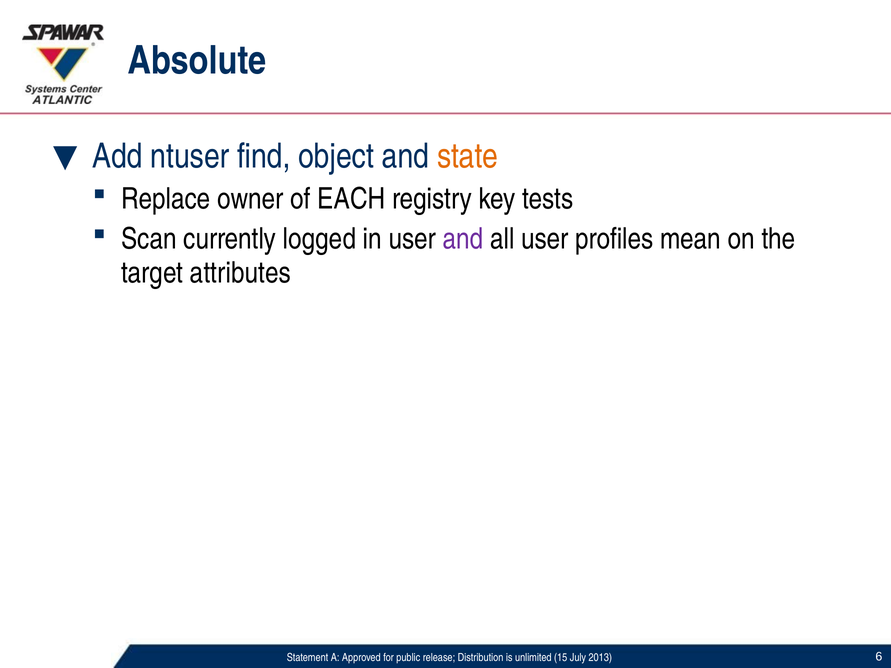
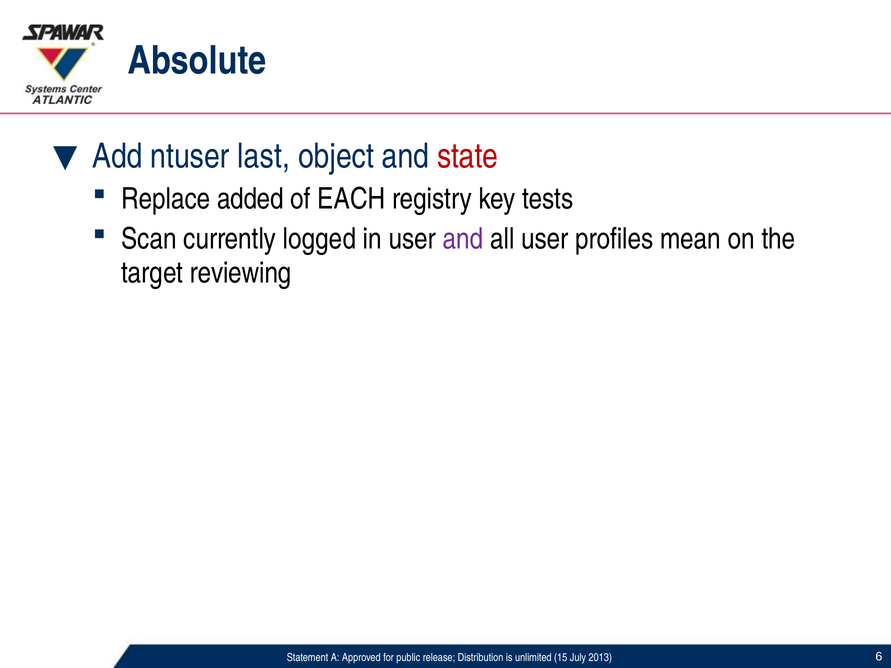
find: find -> last
state colour: orange -> red
owner: owner -> added
attributes: attributes -> reviewing
